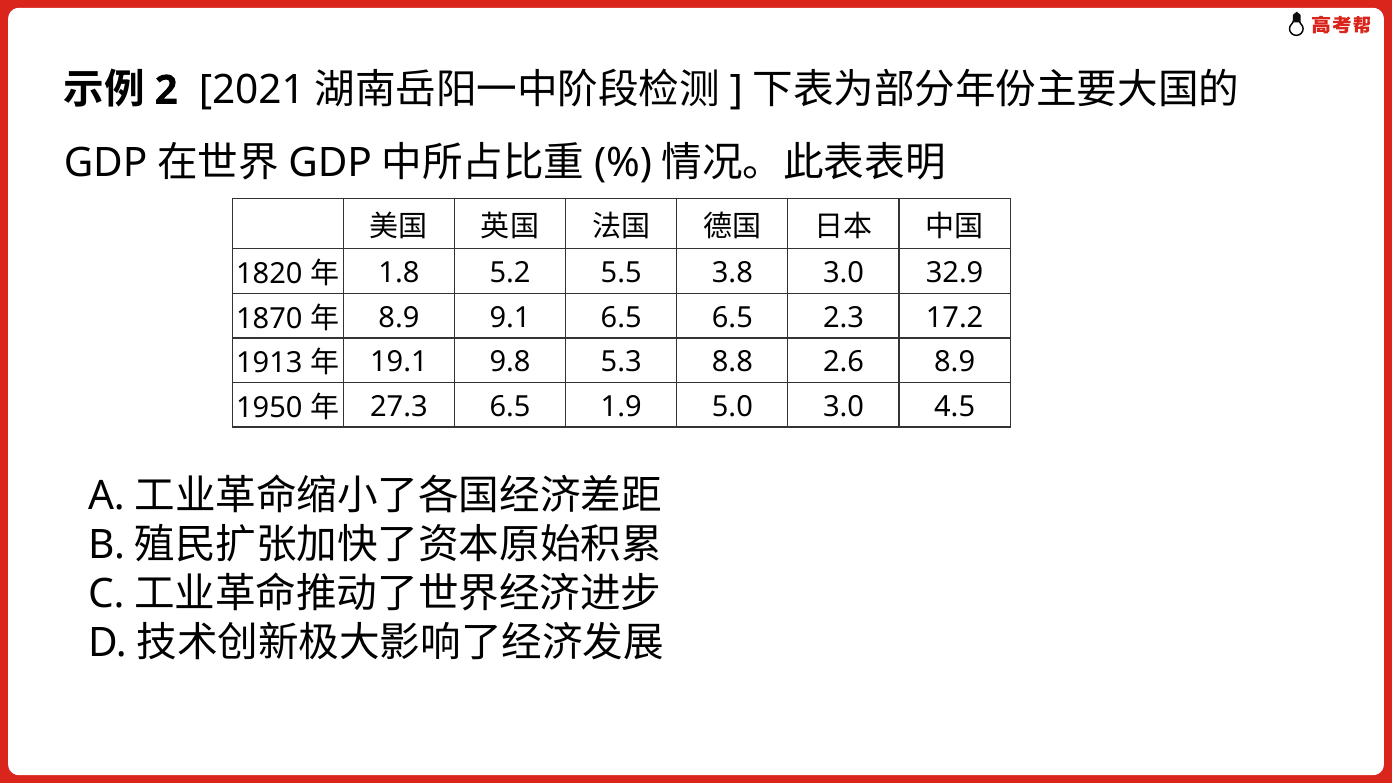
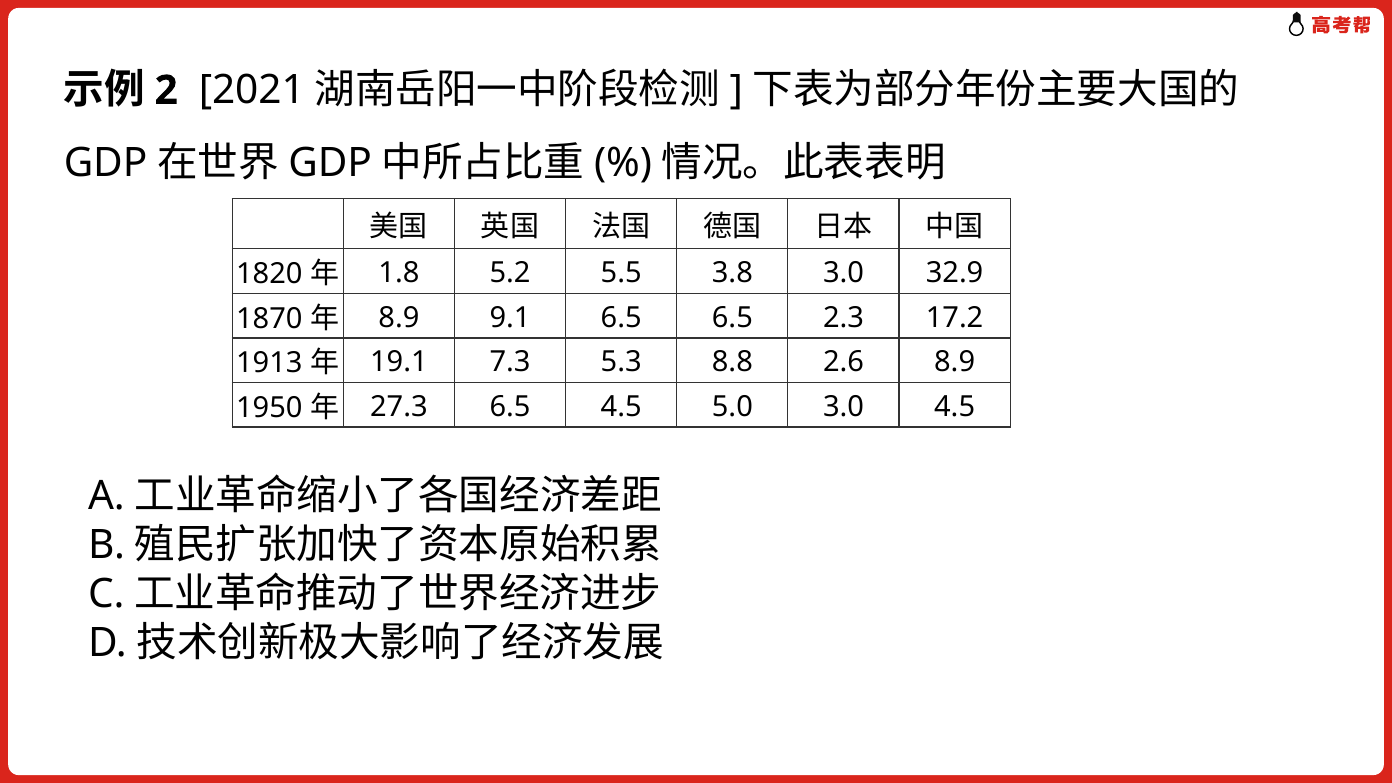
9.8: 9.8 -> 7.3
6.5 1.9: 1.9 -> 4.5
